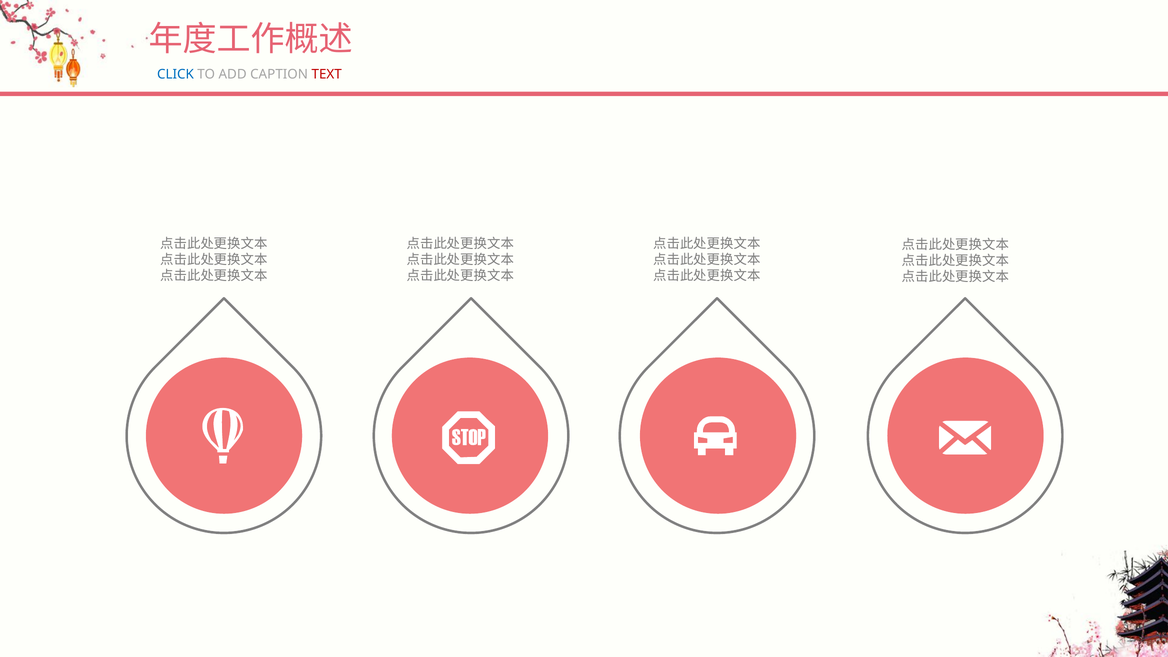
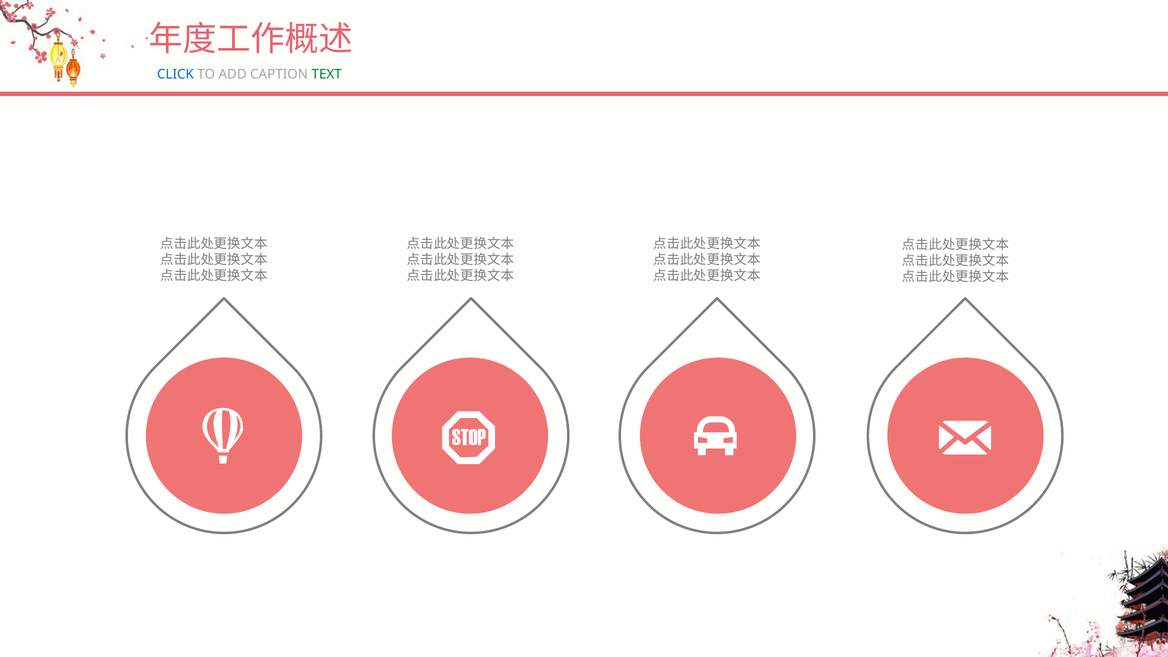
TEXT colour: red -> green
